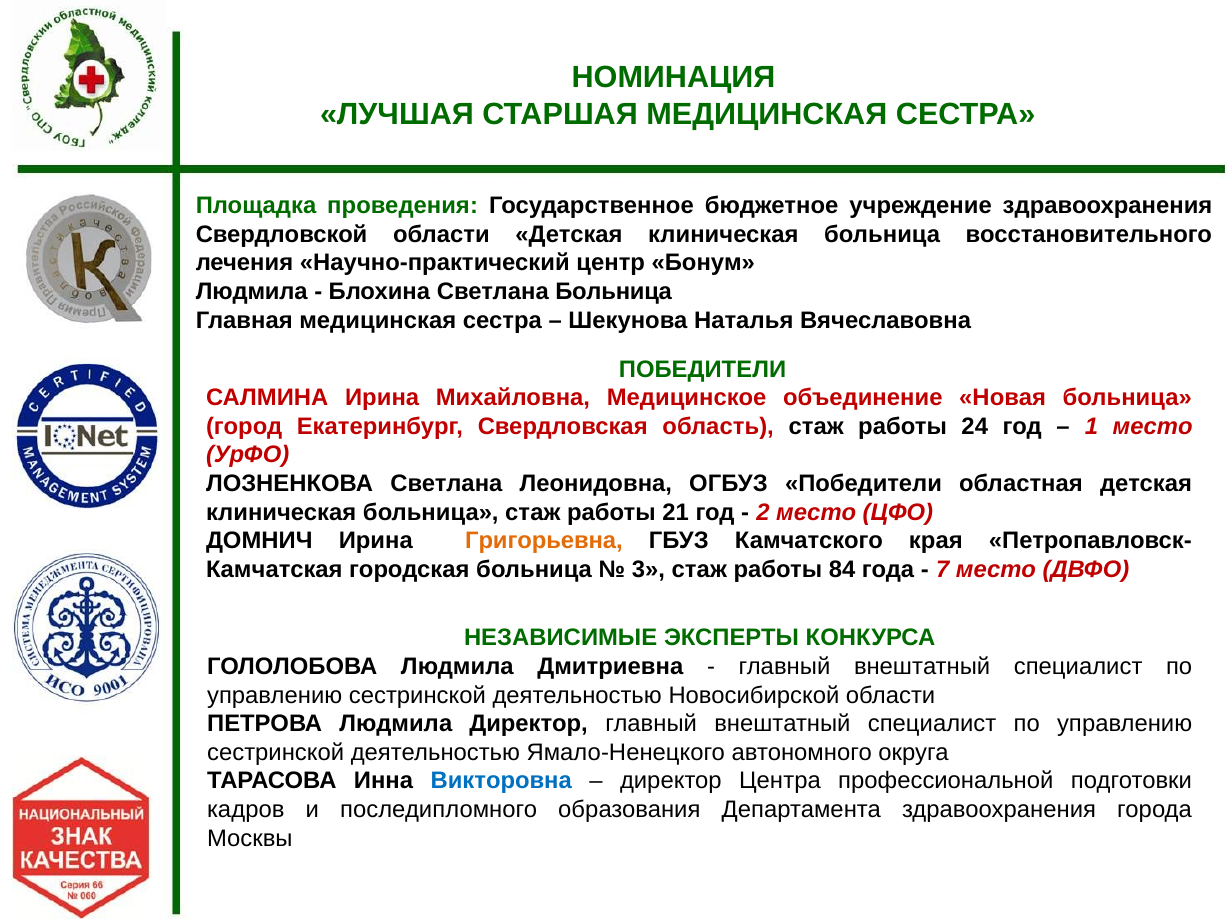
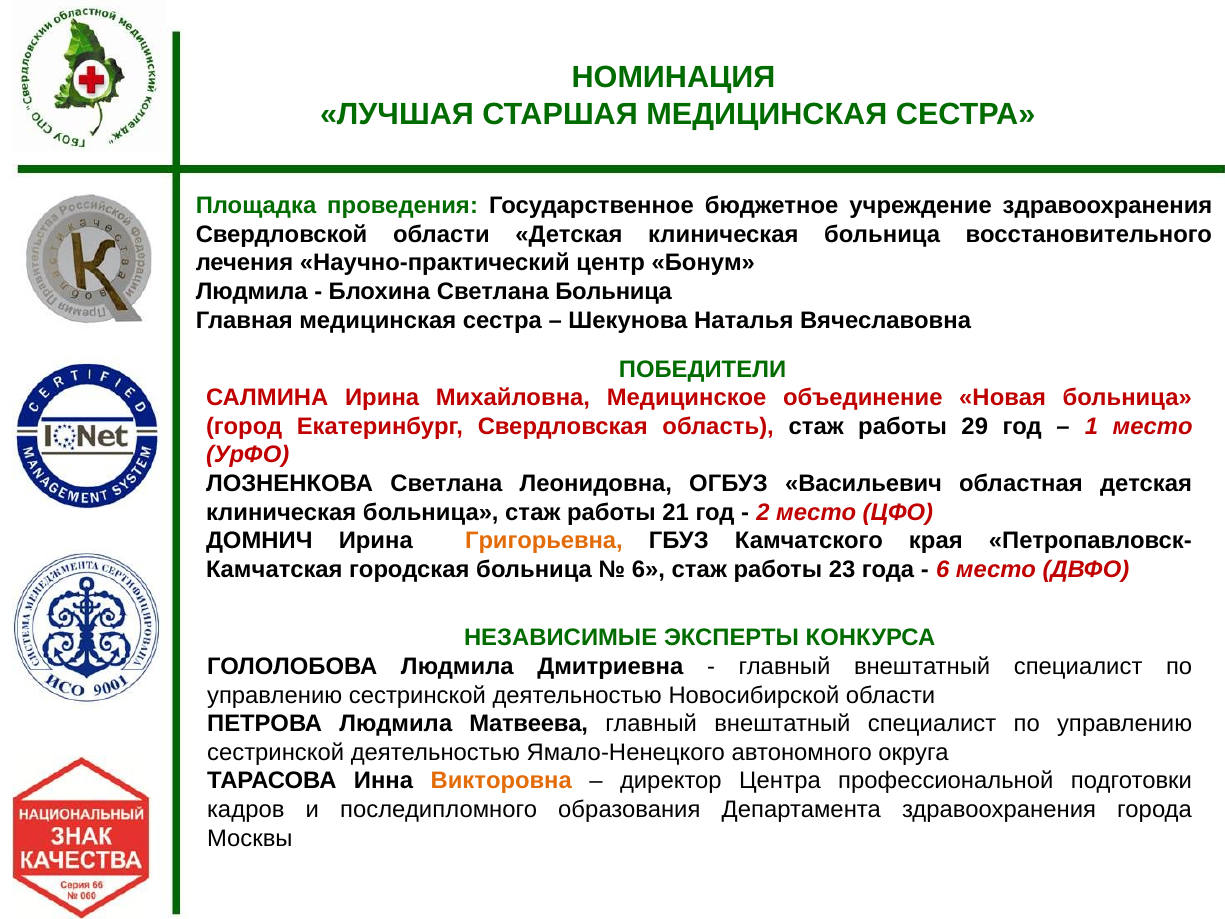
24: 24 -> 29
ОГБУЗ Победители: Победители -> Васильевич
3 at (649, 569): 3 -> 6
84: 84 -> 23
7 at (943, 569): 7 -> 6
Людмила Директор: Директор -> Матвеева
Викторовна colour: blue -> orange
